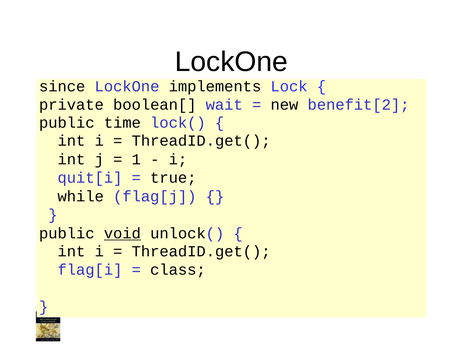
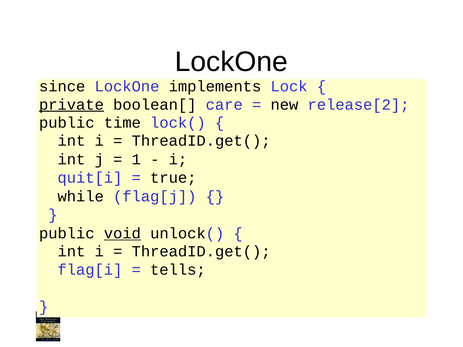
private underline: none -> present
wait: wait -> care
benefit[2: benefit[2 -> release[2
class: class -> tells
